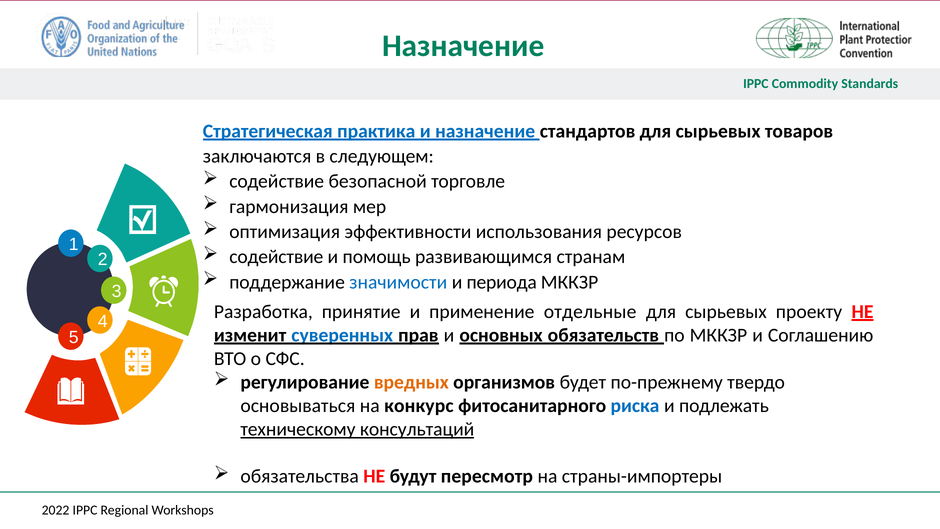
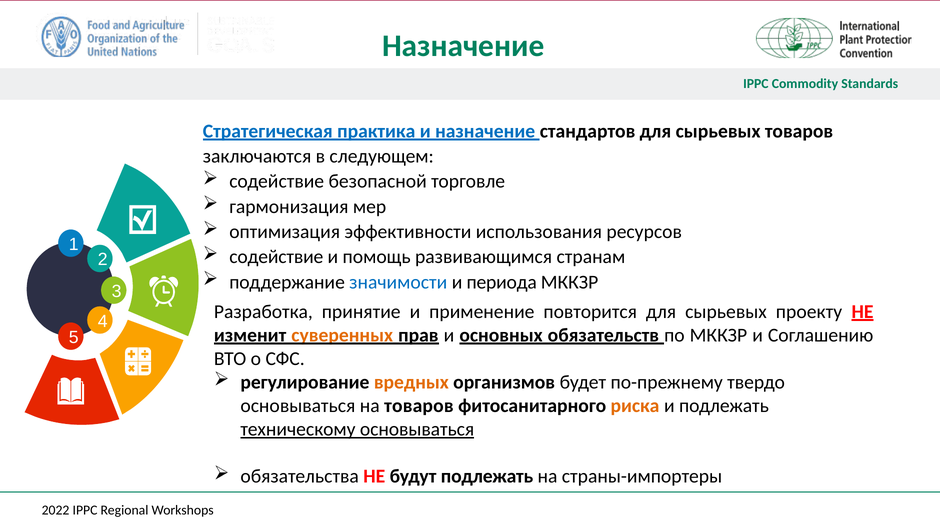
отдельные: отдельные -> повторится
суверенных colour: blue -> orange
на конкурс: конкурс -> товаров
риска colour: blue -> orange
техническому консультаций: консультаций -> основываться
будут пересмотр: пересмотр -> подлежать
